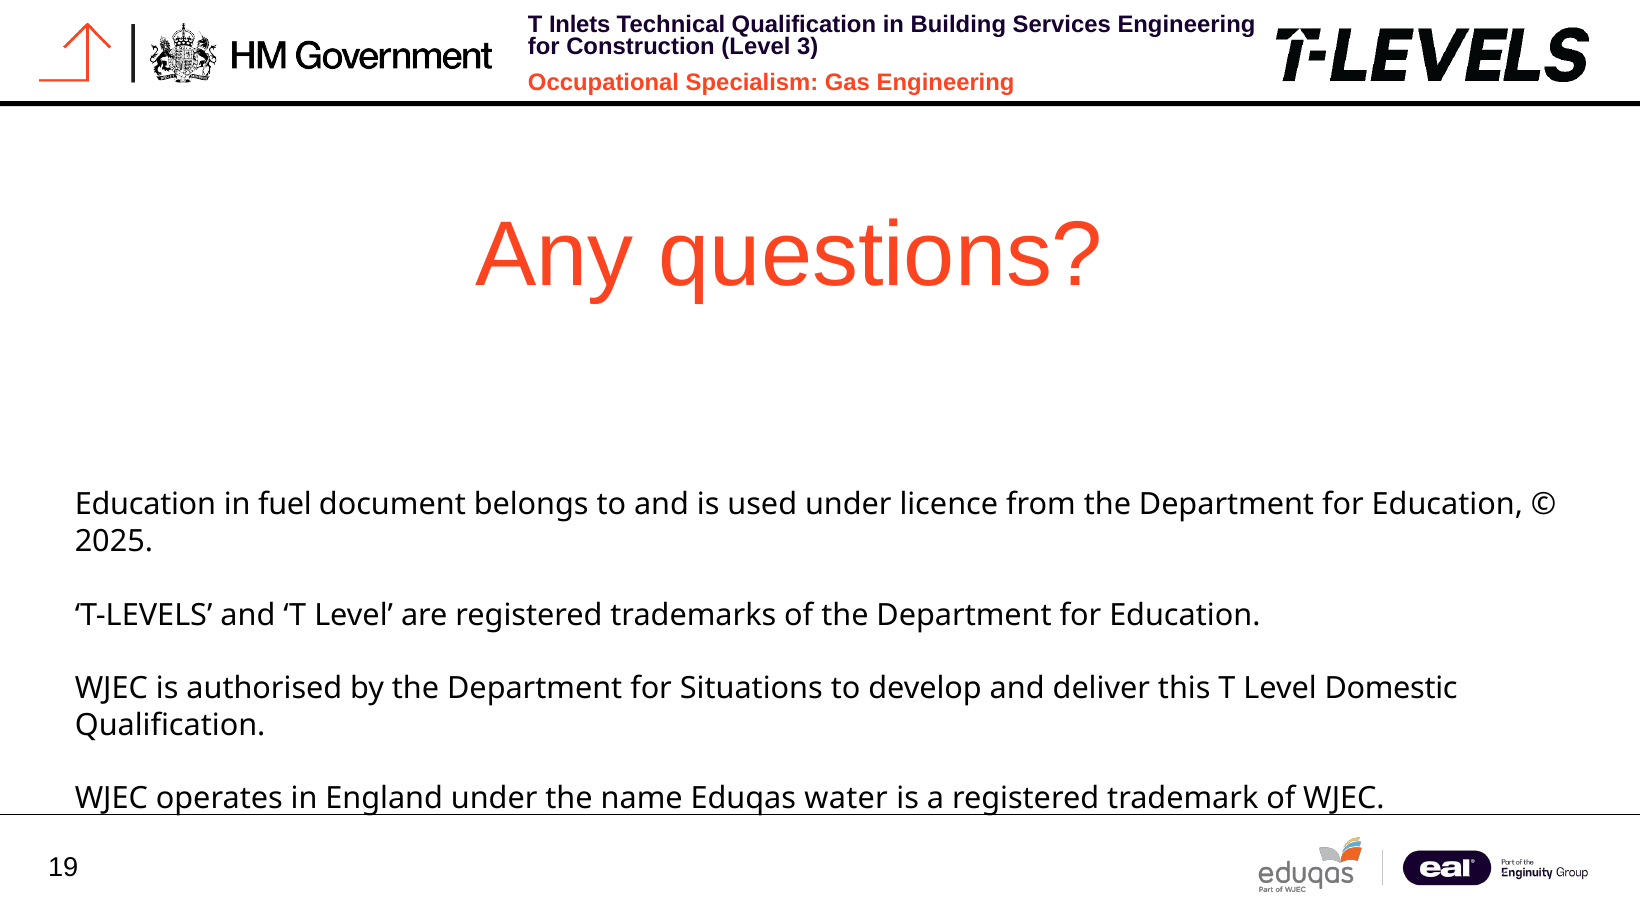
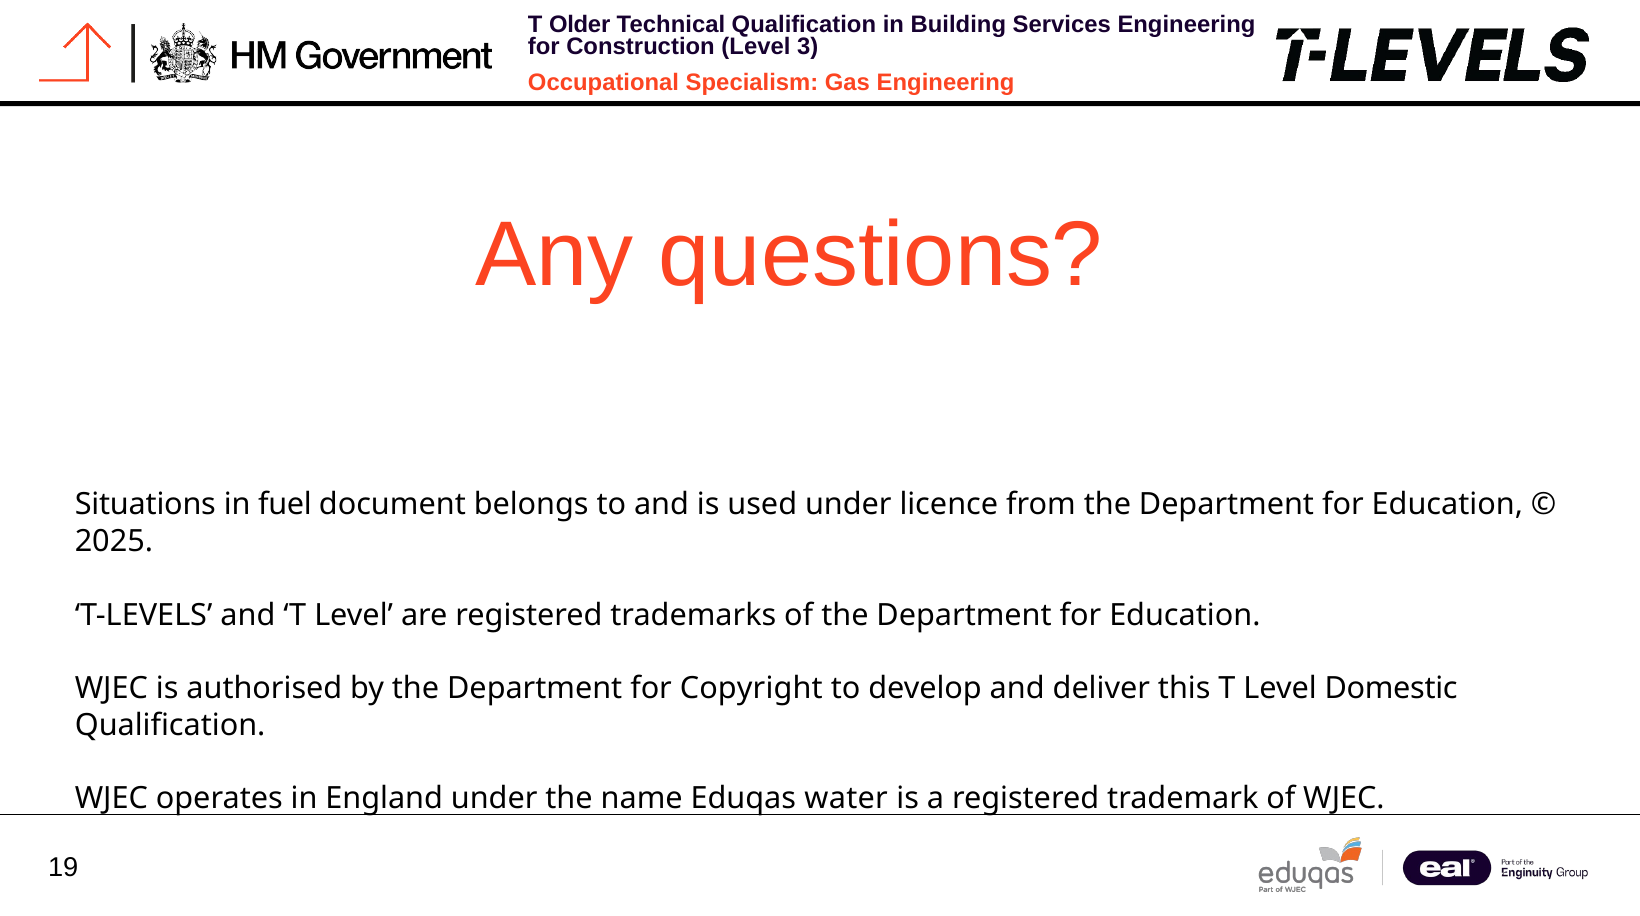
Inlets: Inlets -> Older
Education at (145, 505): Education -> Situations
Situations: Situations -> Copyright
